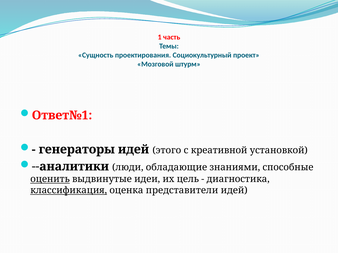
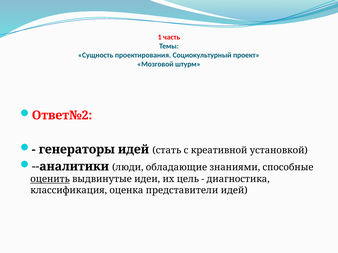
Ответ№1: Ответ№1 -> Ответ№2
этого: этого -> стать
классификация underline: present -> none
